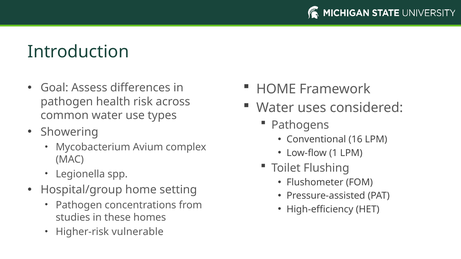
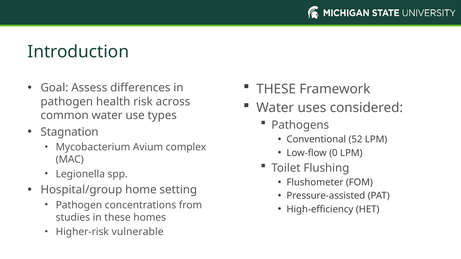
HOME at (276, 89): HOME -> THESE
Showering: Showering -> Stagnation
16: 16 -> 52
1: 1 -> 0
